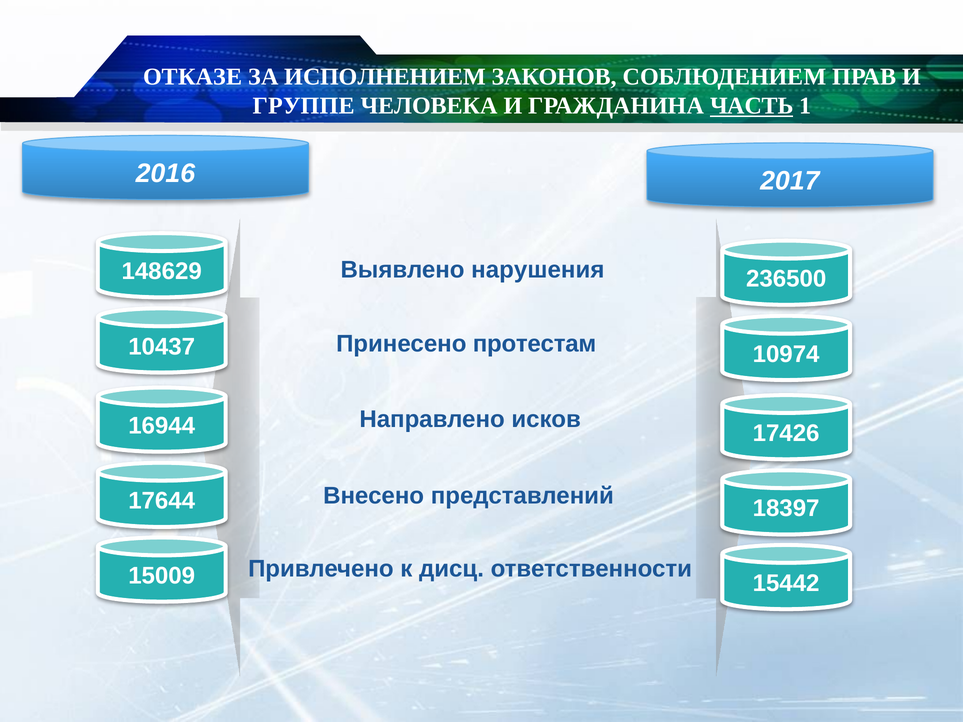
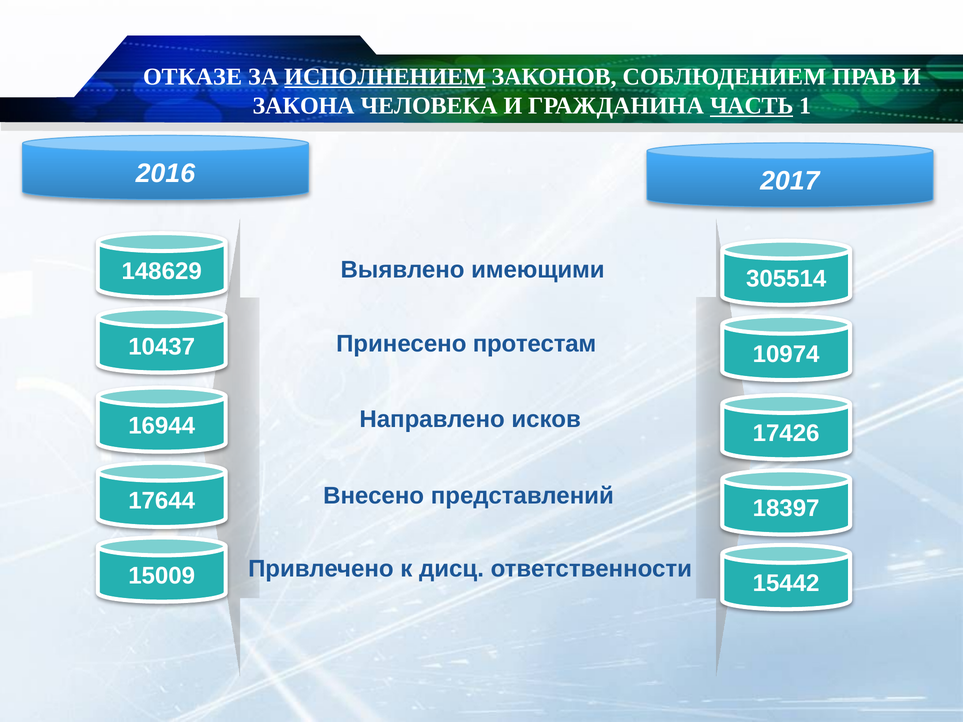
ИСПОЛНЕНИЕМ underline: none -> present
ГРУППЕ: ГРУППЕ -> ЗАКОНА
нарушения: нарушения -> имеющими
236500: 236500 -> 305514
